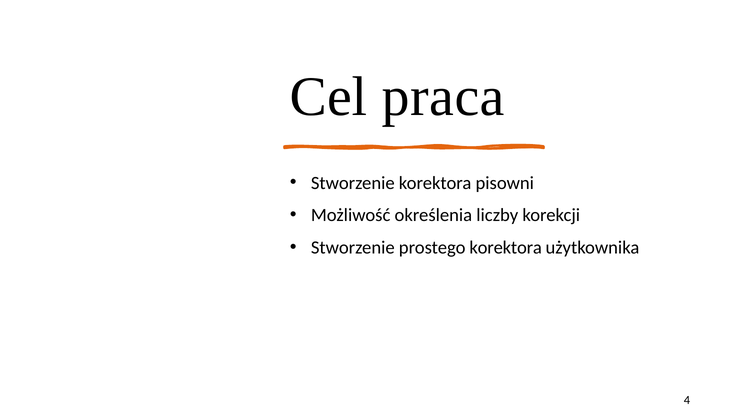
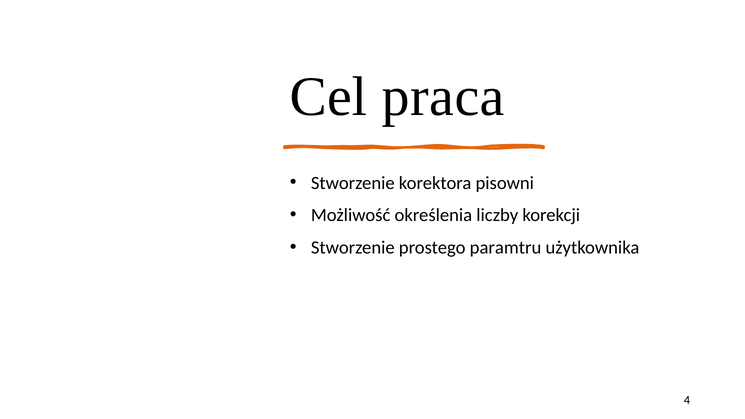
prostego korektora: korektora -> paramtru
